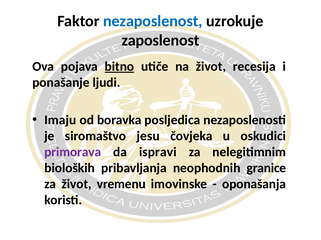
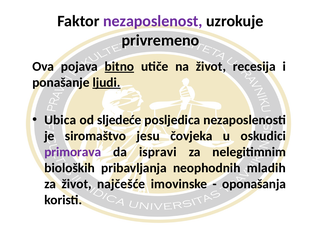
nezaposlenost colour: blue -> purple
zaposlenost: zaposlenost -> privremeno
ljudi underline: none -> present
Imaju: Imaju -> Ubica
boravka: boravka -> sljedeće
granice: granice -> mladih
vremenu: vremenu -> najčešće
